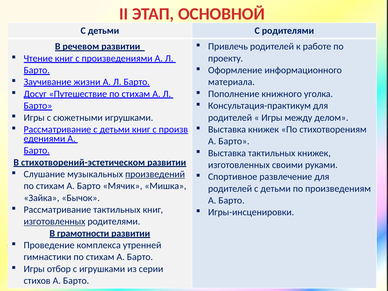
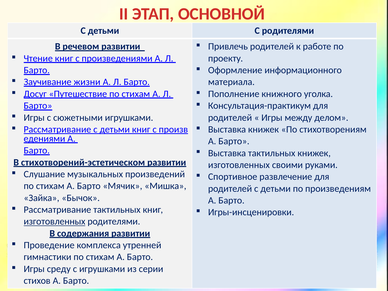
произведений underline: present -> none
грамотности: грамотности -> содержания
отбор: отбор -> среду
